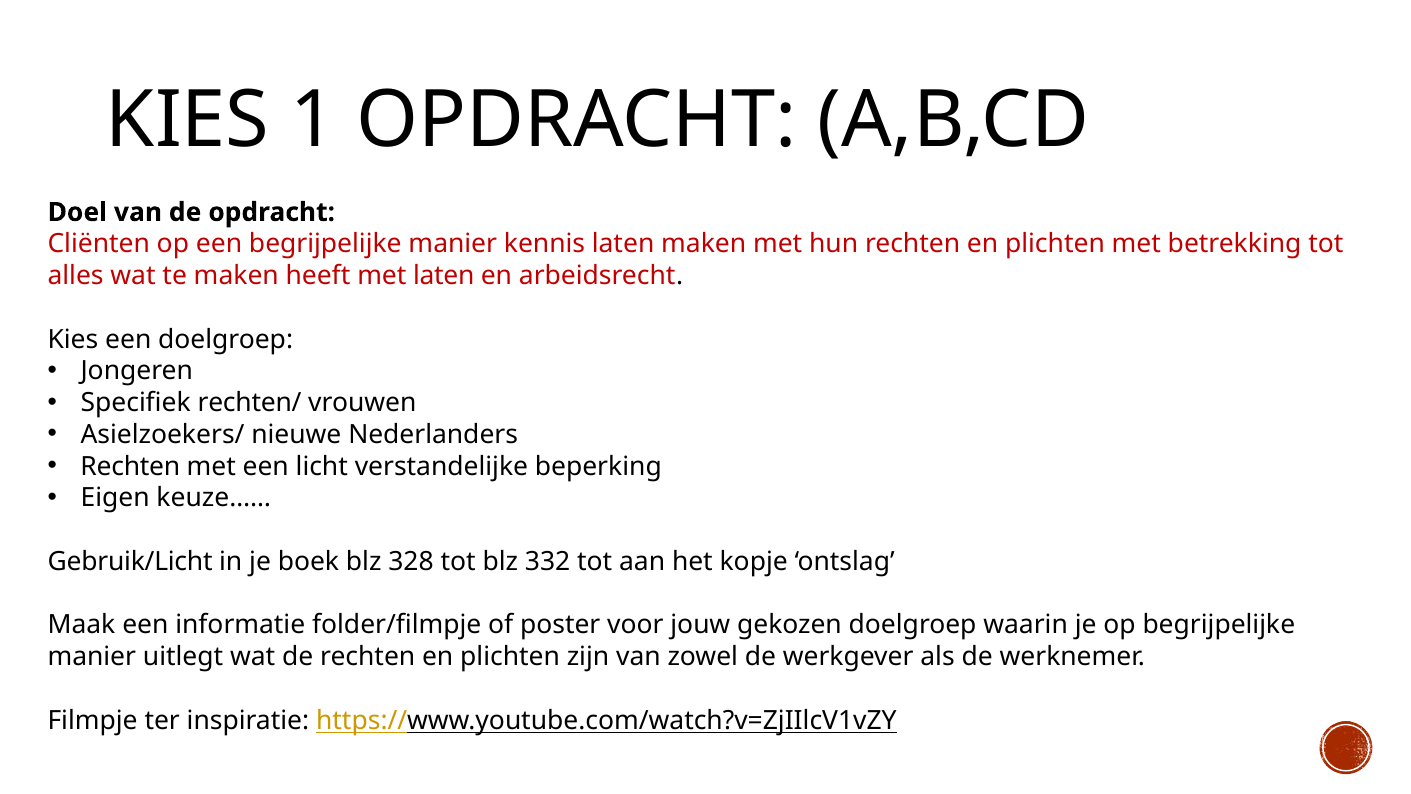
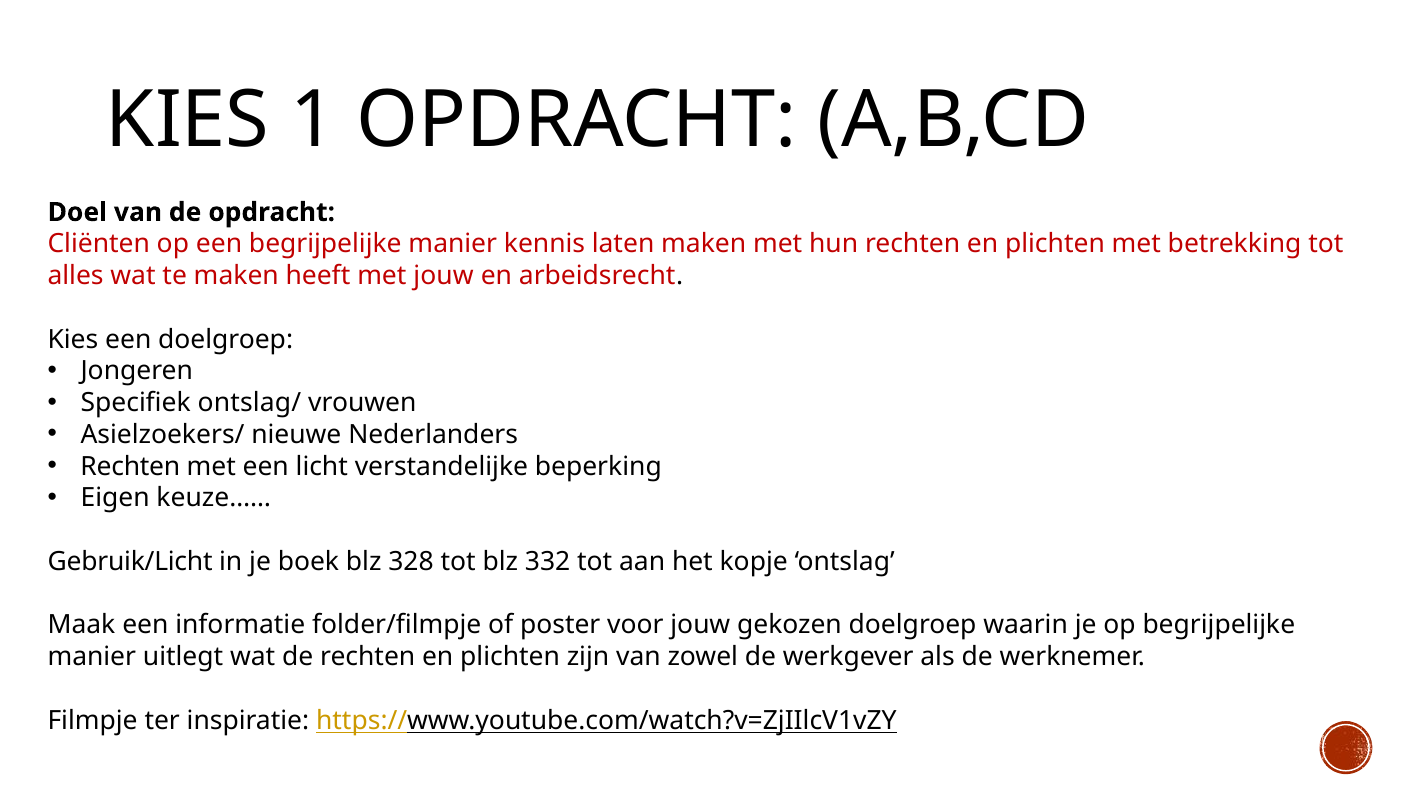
met laten: laten -> jouw
rechten/: rechten/ -> ontslag/
